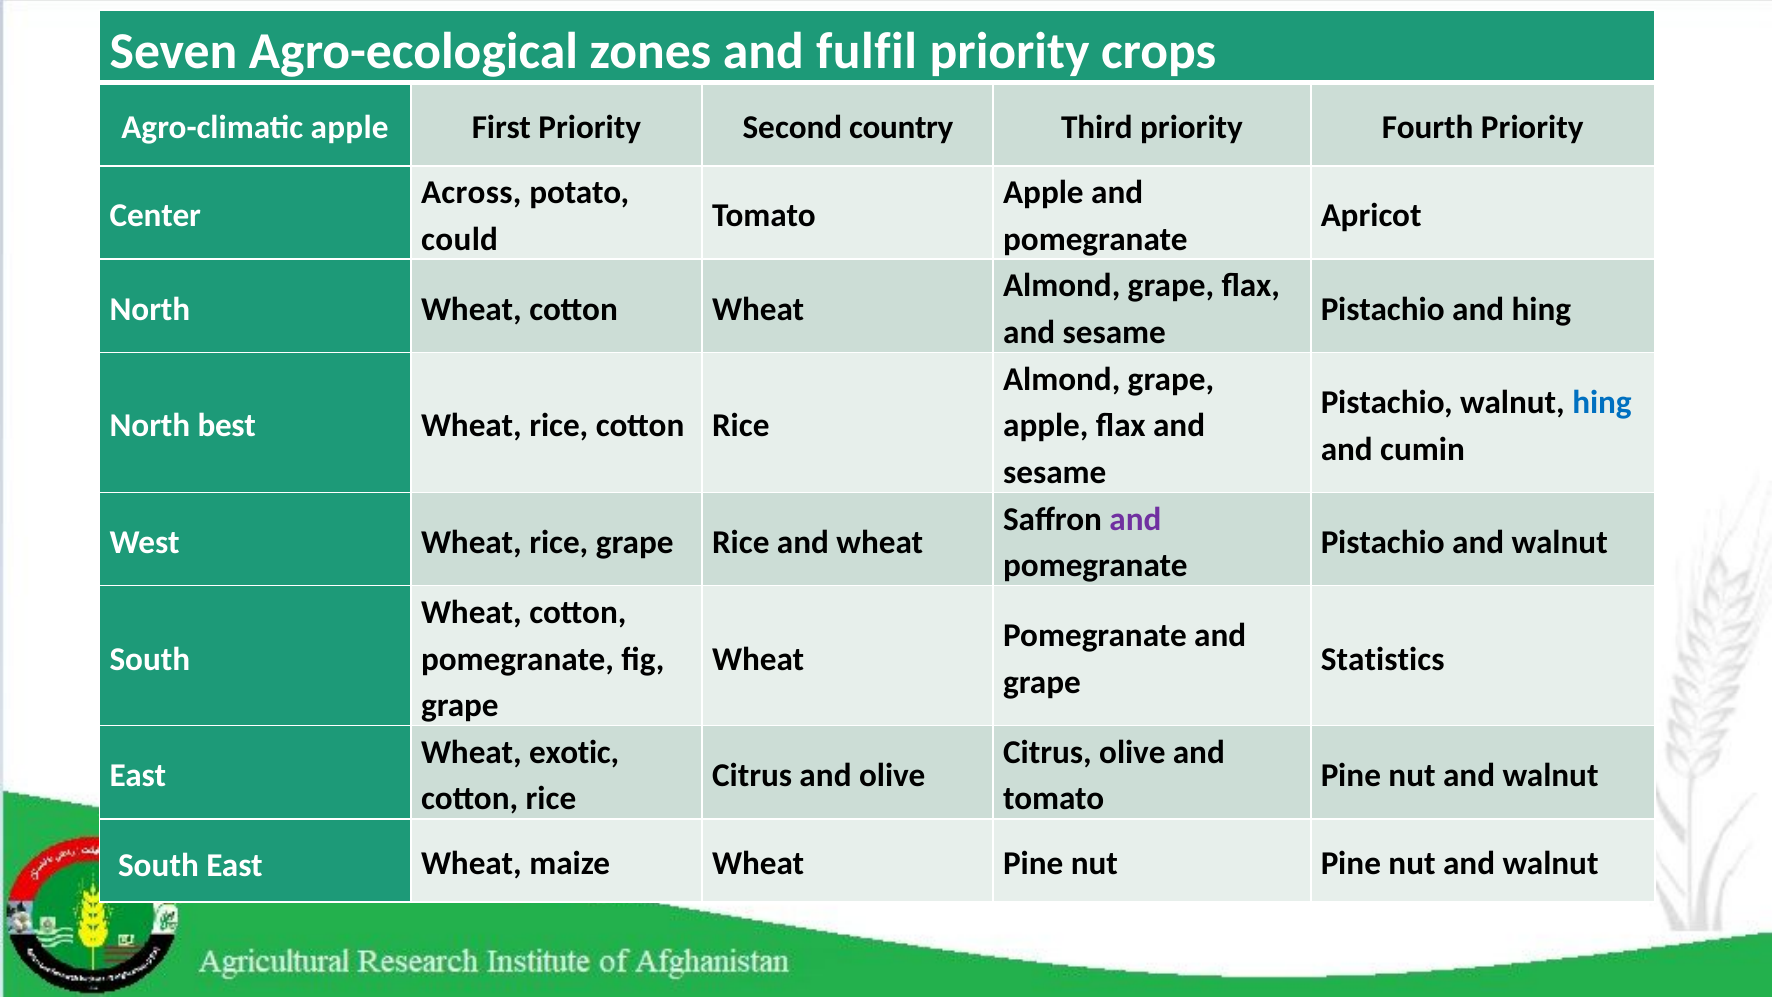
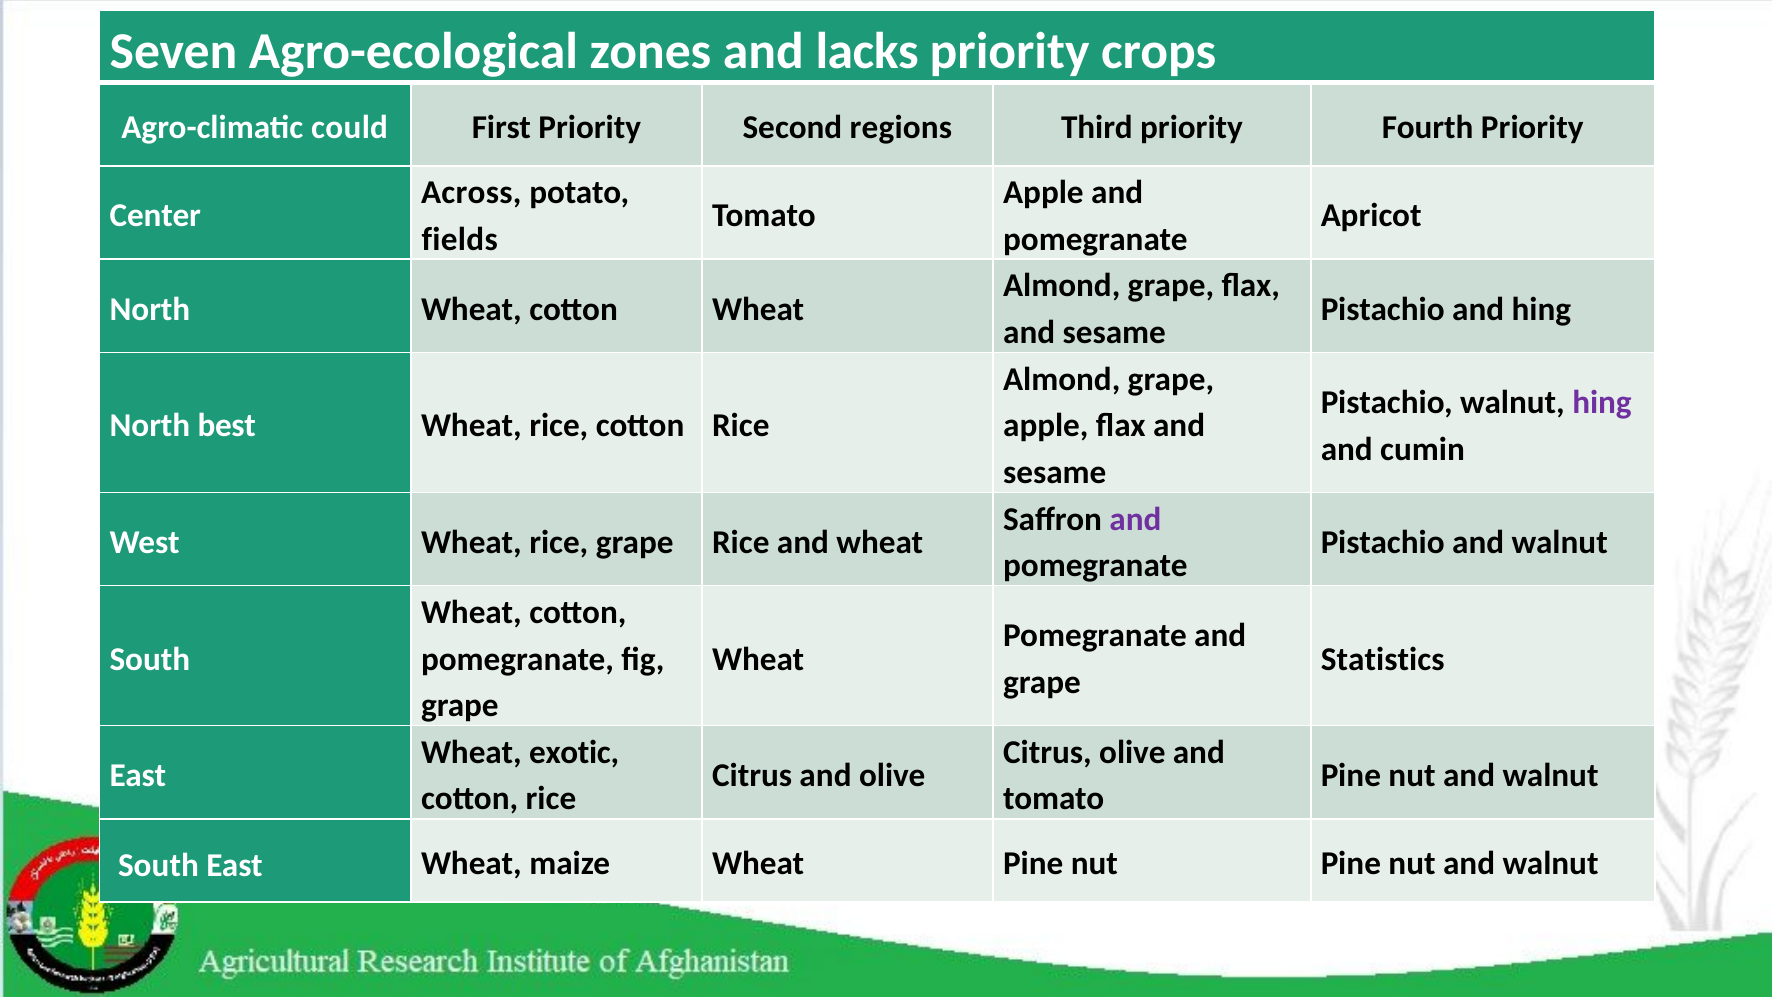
fulfil: fulfil -> lacks
Agro-climatic apple: apple -> could
country: country -> regions
could: could -> fields
hing at (1602, 402) colour: blue -> purple
